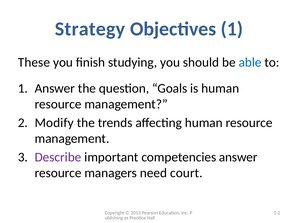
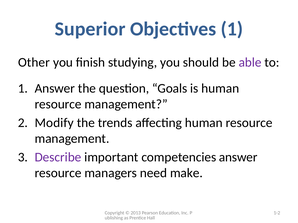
Strategy: Strategy -> Superior
These: These -> Other
able colour: blue -> purple
court: court -> make
